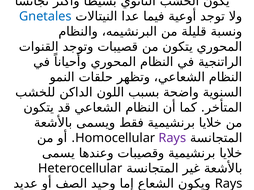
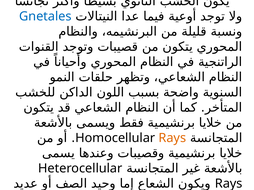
Rays at (172, 138) colour: purple -> orange
